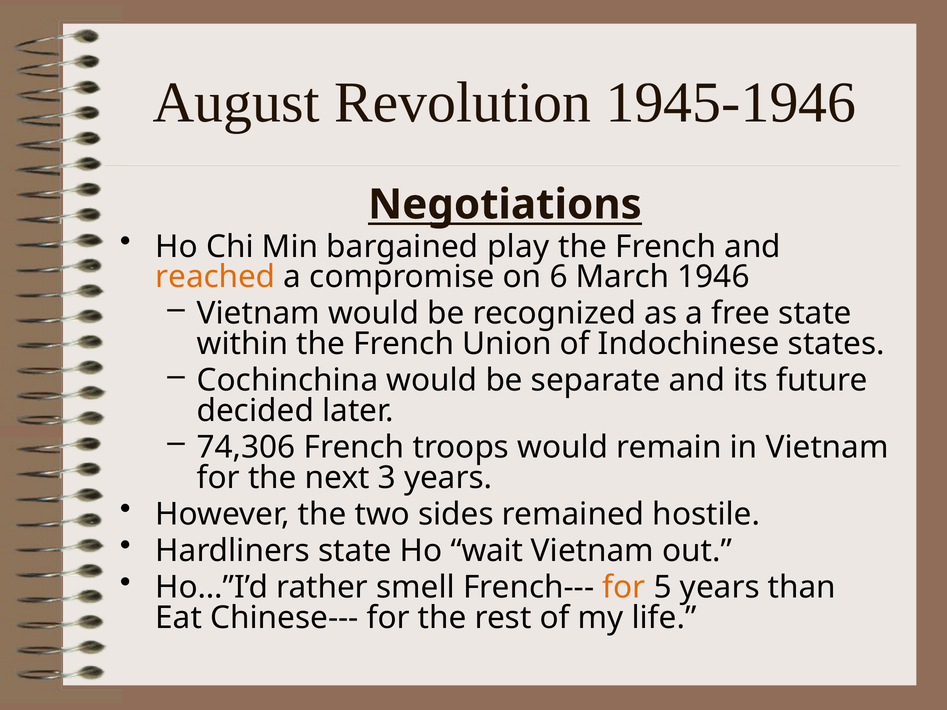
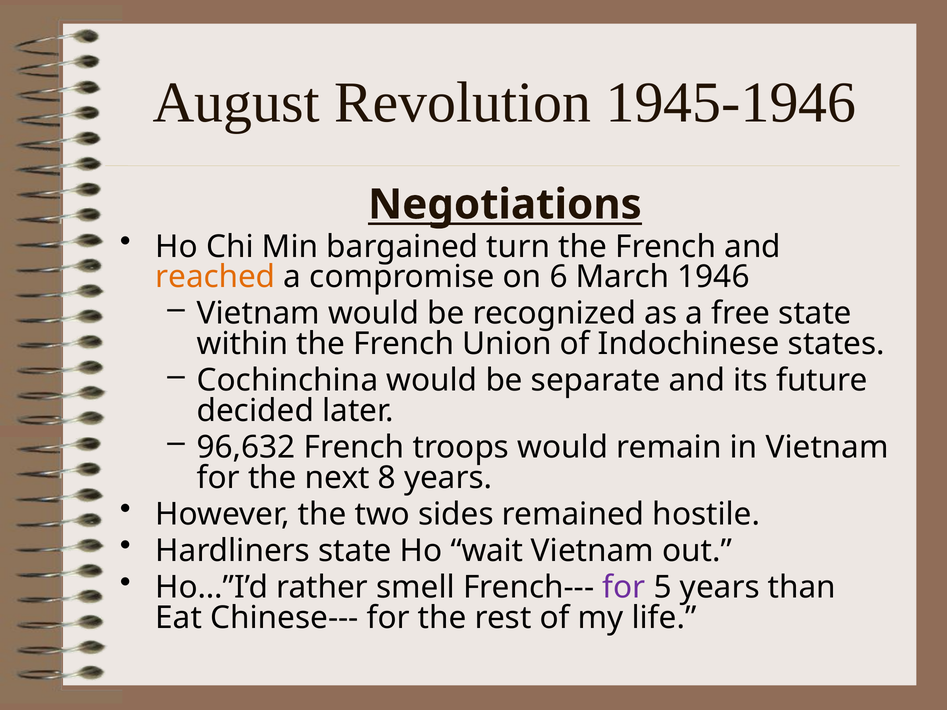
play: play -> turn
74,306: 74,306 -> 96,632
3: 3 -> 8
for at (624, 588) colour: orange -> purple
